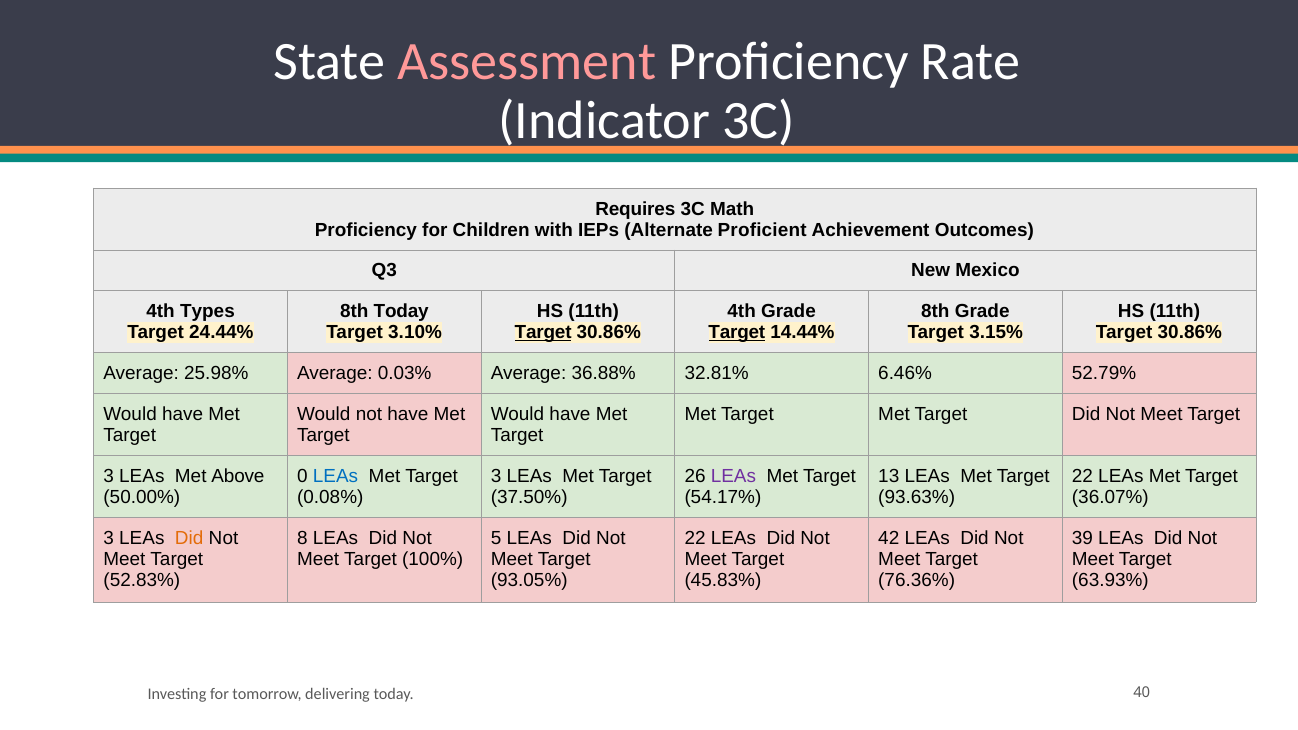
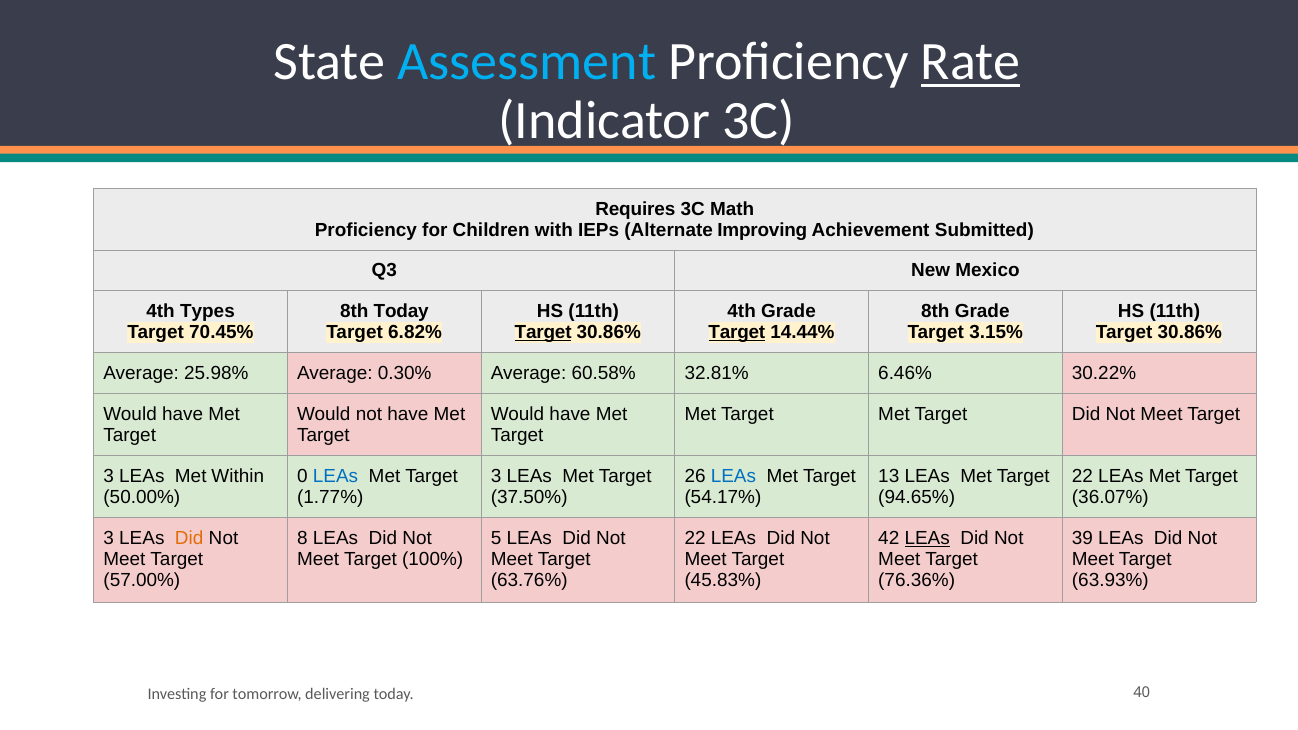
Assessment colour: pink -> light blue
Rate underline: none -> present
Proficient: Proficient -> Improving
Outcomes: Outcomes -> Submitted
24.44%: 24.44% -> 70.45%
3.10%: 3.10% -> 6.82%
0.03%: 0.03% -> 0.30%
36.88%: 36.88% -> 60.58%
52.79%: 52.79% -> 30.22%
Above: Above -> Within
LEAs at (733, 476) colour: purple -> blue
0.08%: 0.08% -> 1.77%
93.63%: 93.63% -> 94.65%
LEAs at (927, 538) underline: none -> present
52.83%: 52.83% -> 57.00%
93.05%: 93.05% -> 63.76%
